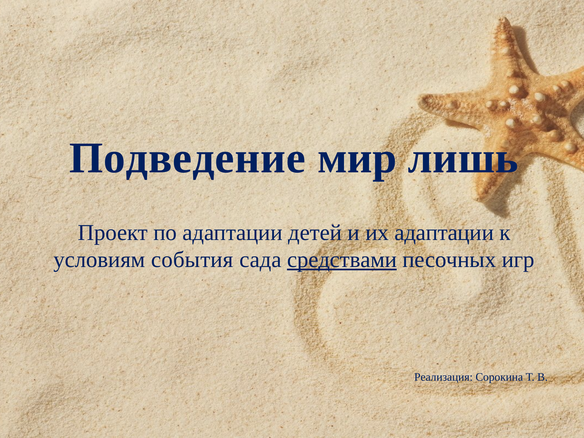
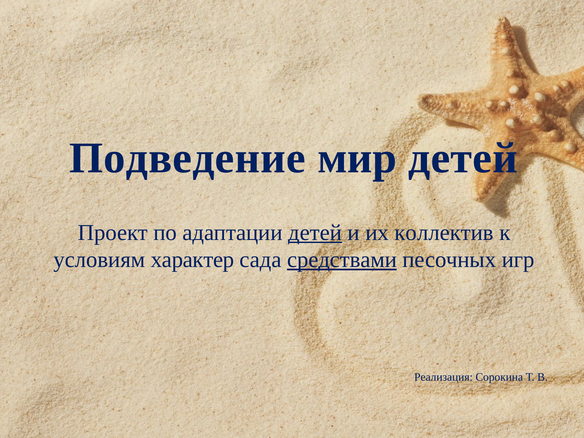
мир лишь: лишь -> детей
детей at (315, 233) underline: none -> present
их адаптации: адаптации -> коллектив
события: события -> характер
